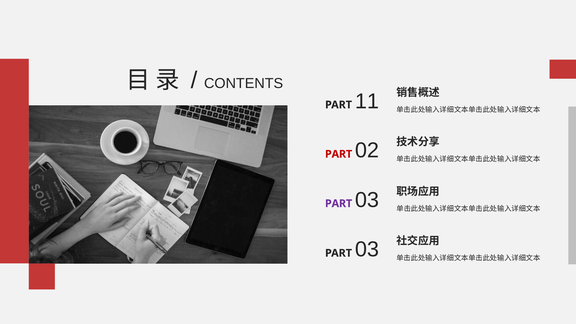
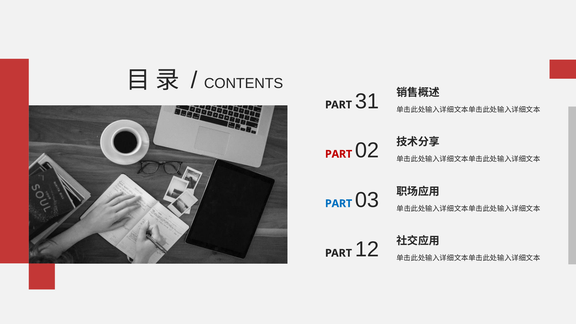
11: 11 -> 31
PART at (339, 204) colour: purple -> blue
03 at (367, 250): 03 -> 12
